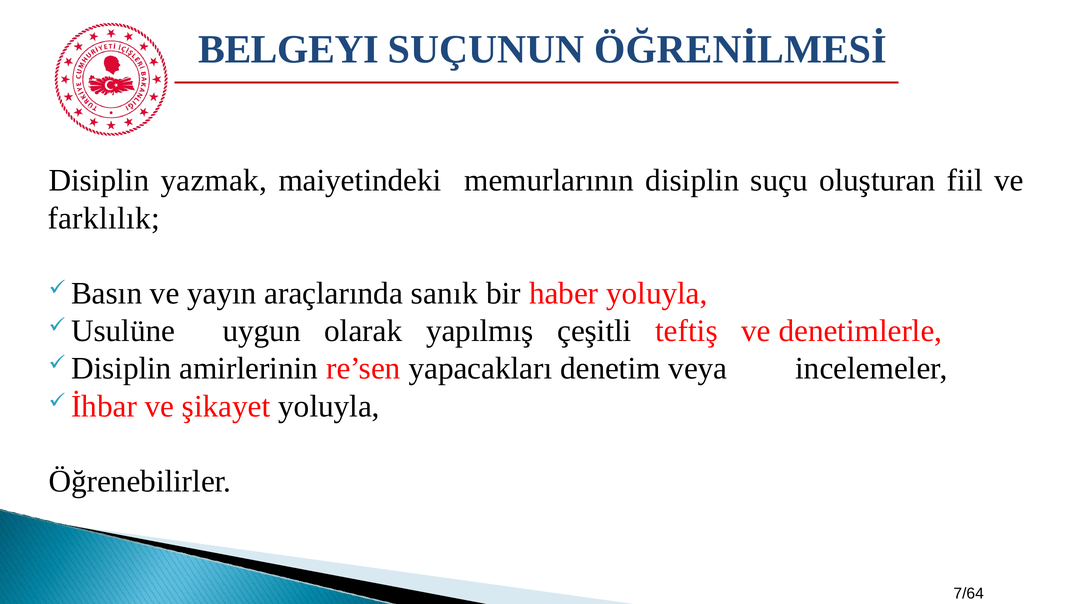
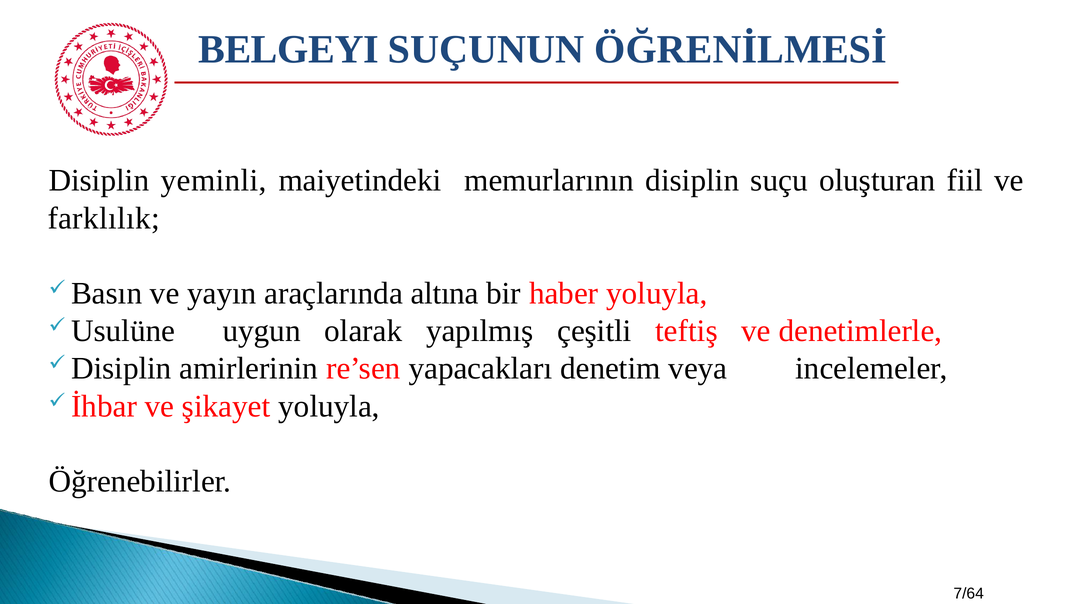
yazmak: yazmak -> yeminli
sanık: sanık -> altına
